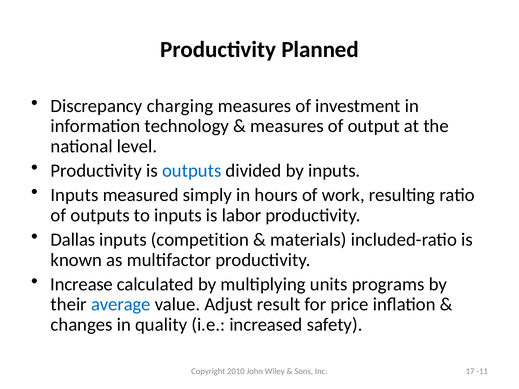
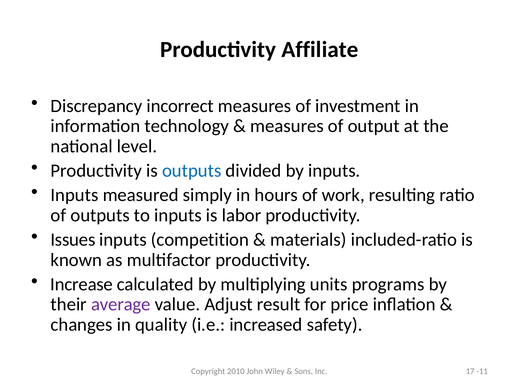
Planned: Planned -> Affiliate
charging: charging -> incorrect
Dallas: Dallas -> Issues
average colour: blue -> purple
